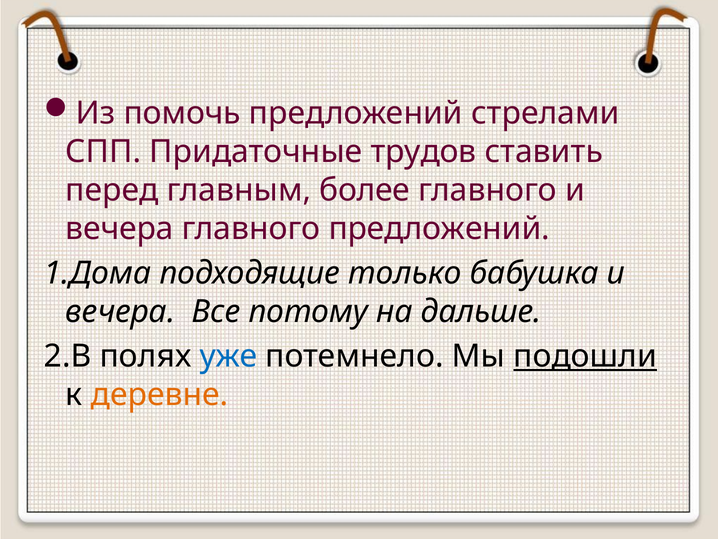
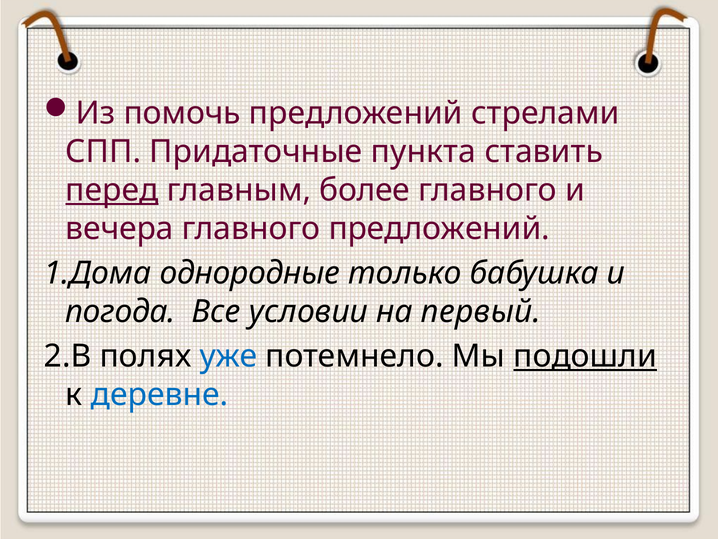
трудов: трудов -> пункта
перед underline: none -> present
подходящие: подходящие -> однородные
вечера at (120, 311): вечера -> погода
потому: потому -> условии
дальше: дальше -> первый
деревне colour: orange -> blue
